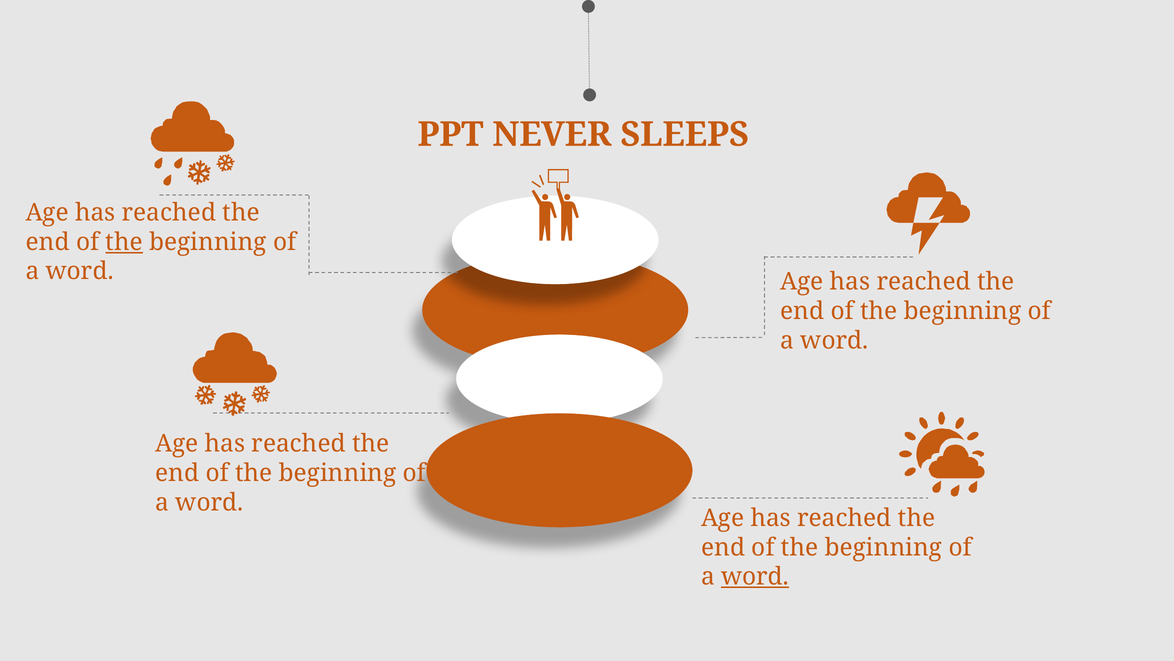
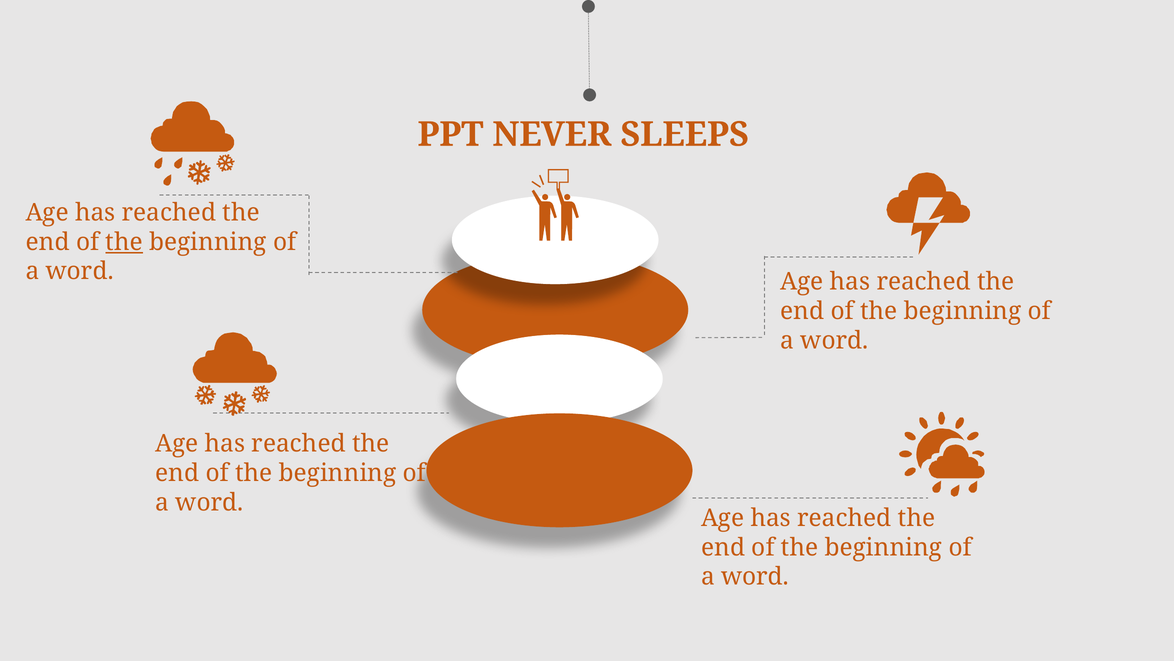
word at (755, 576) underline: present -> none
